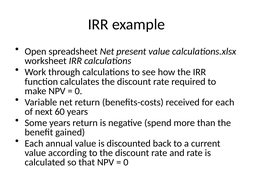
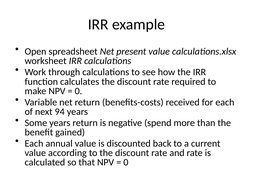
60: 60 -> 94
